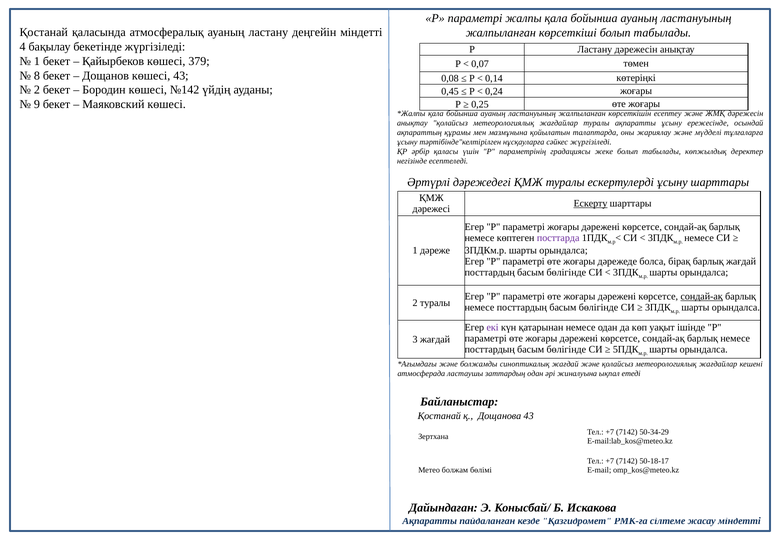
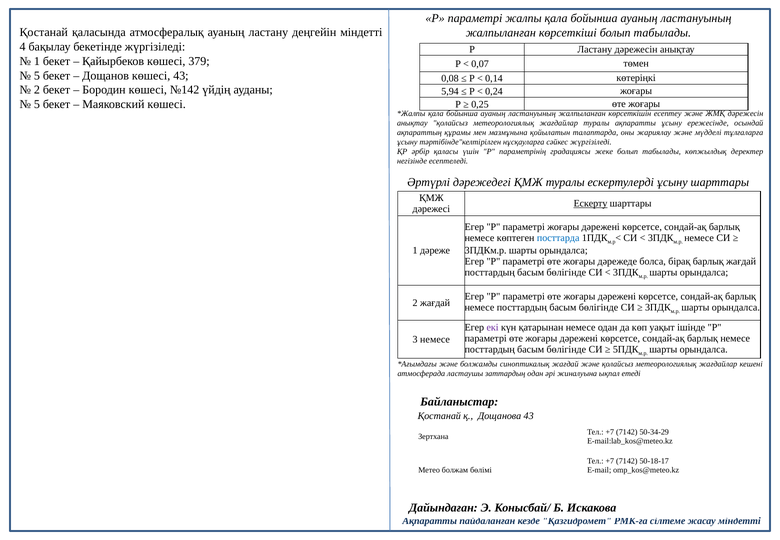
8 at (37, 76): 8 -> 5
0,45: 0,45 -> 5,94
9 at (37, 104): 9 -> 5
посттарда colour: purple -> blue
сондай-ақ at (702, 297) underline: present -> none
2 туралы: туралы -> жағдай
3 жағдай: жағдай -> немесе
